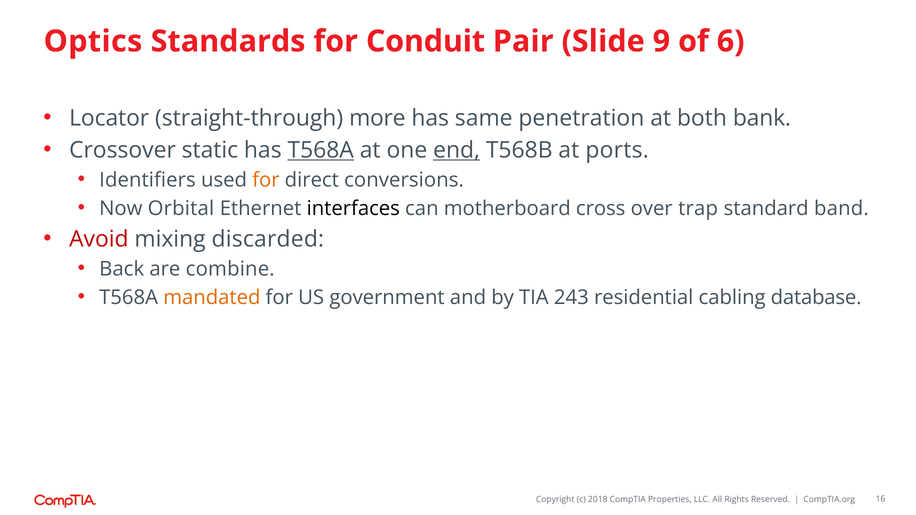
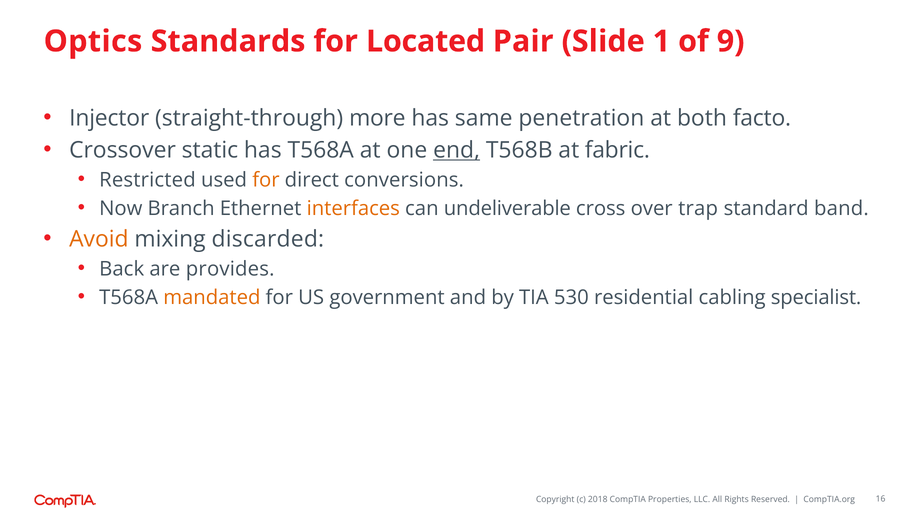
Conduit: Conduit -> Located
9: 9 -> 1
6: 6 -> 9
Locator: Locator -> Injector
bank: bank -> facto
T568A at (321, 150) underline: present -> none
ports: ports -> fabric
Identifiers: Identifiers -> Restricted
Orbital: Orbital -> Branch
interfaces colour: black -> orange
motherboard: motherboard -> undeliverable
Avoid colour: red -> orange
combine: combine -> provides
243: 243 -> 530
database: database -> specialist
